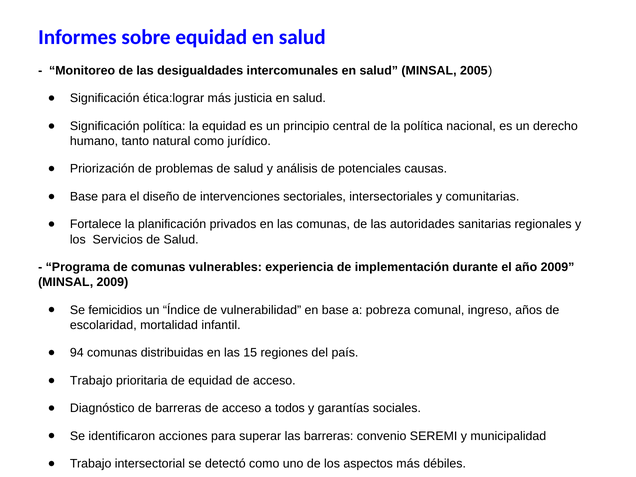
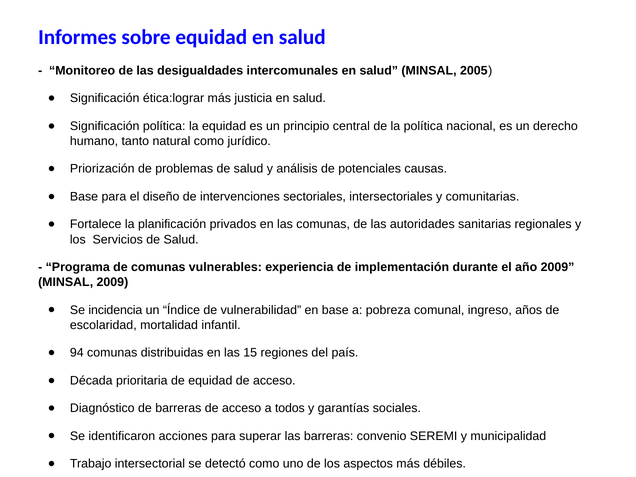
femicidios: femicidios -> incidencia
Trabajo at (91, 381): Trabajo -> Década
